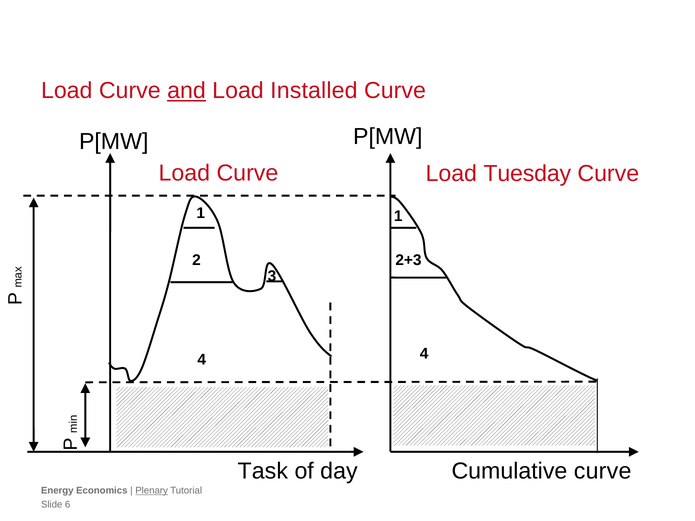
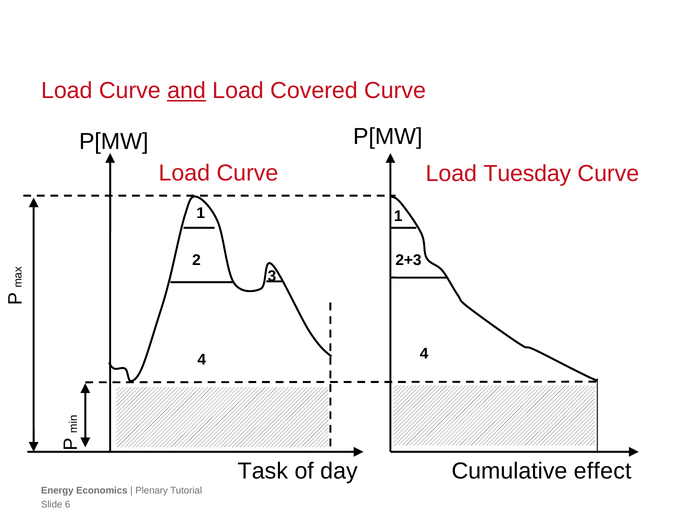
Installed: Installed -> Covered
Cumulative curve: curve -> effect
Plenary underline: present -> none
